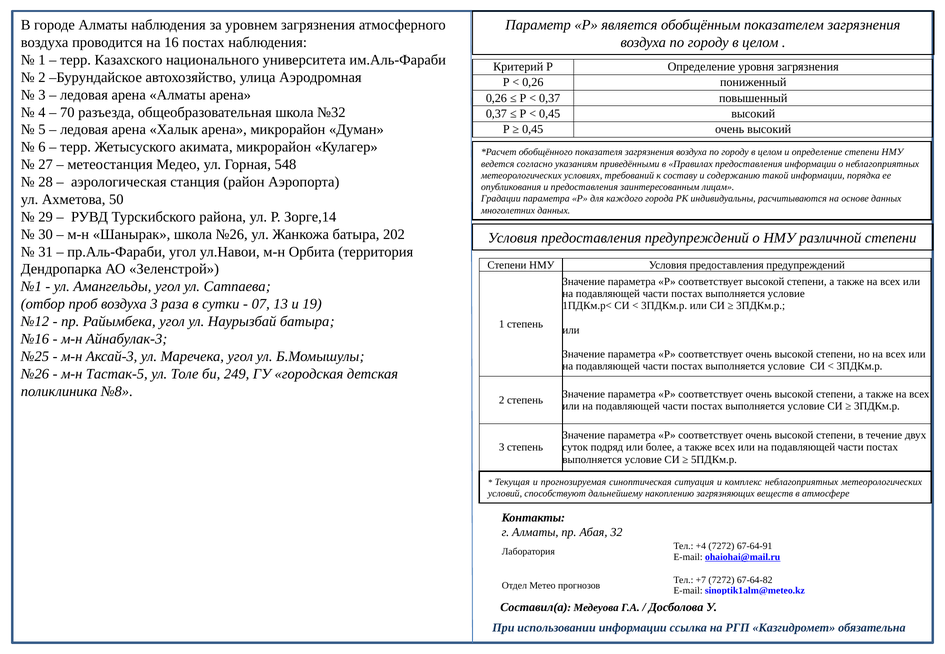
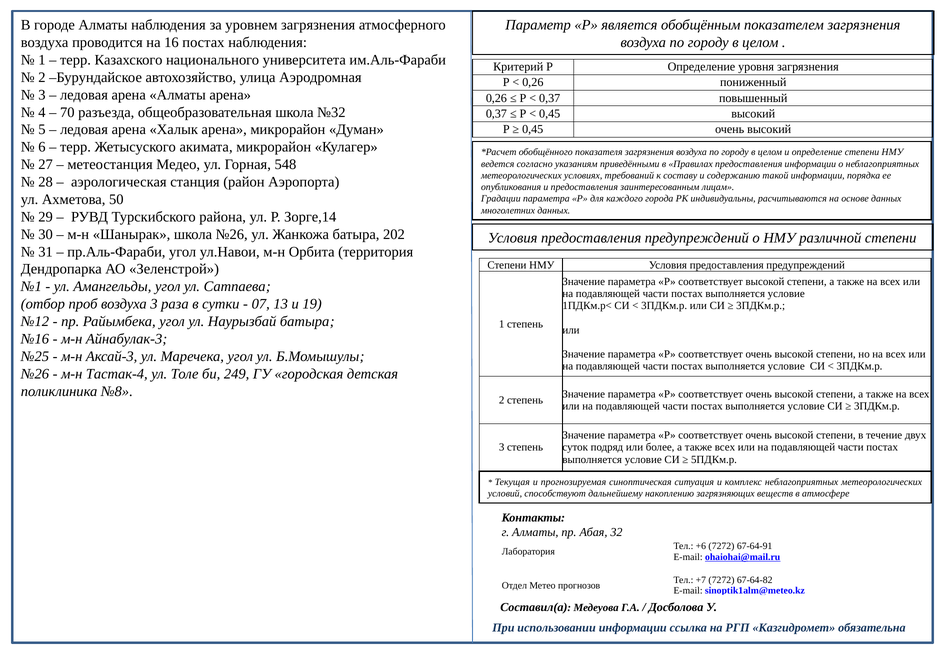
Тастак-5: Тастак-5 -> Тастак-4
+4: +4 -> +6
